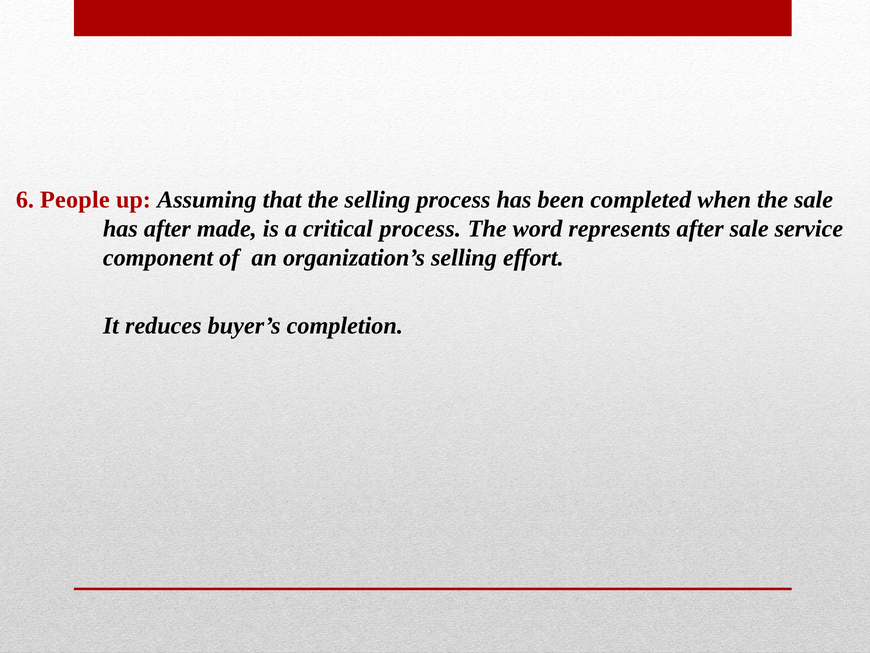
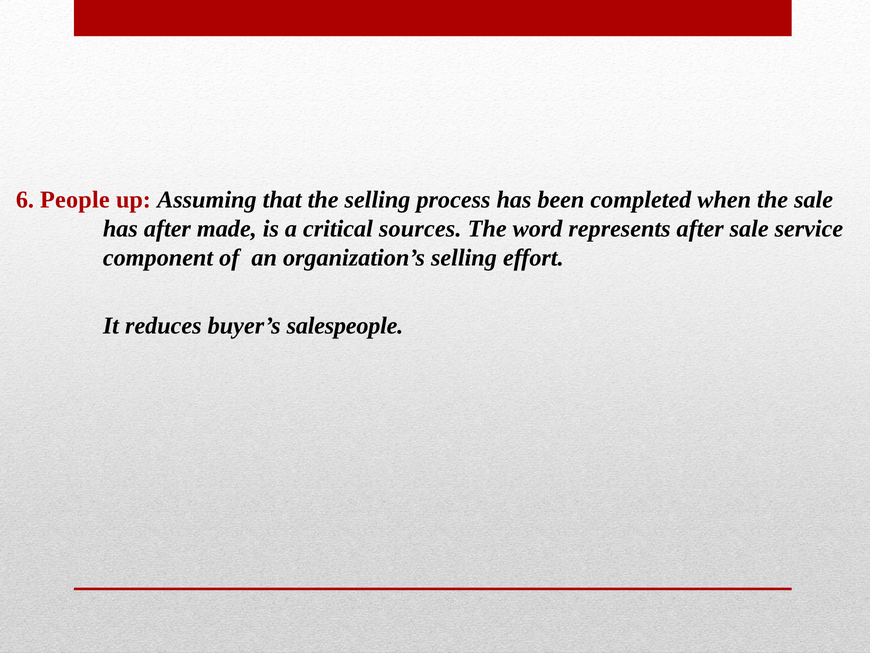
critical process: process -> sources
completion: completion -> salespeople
